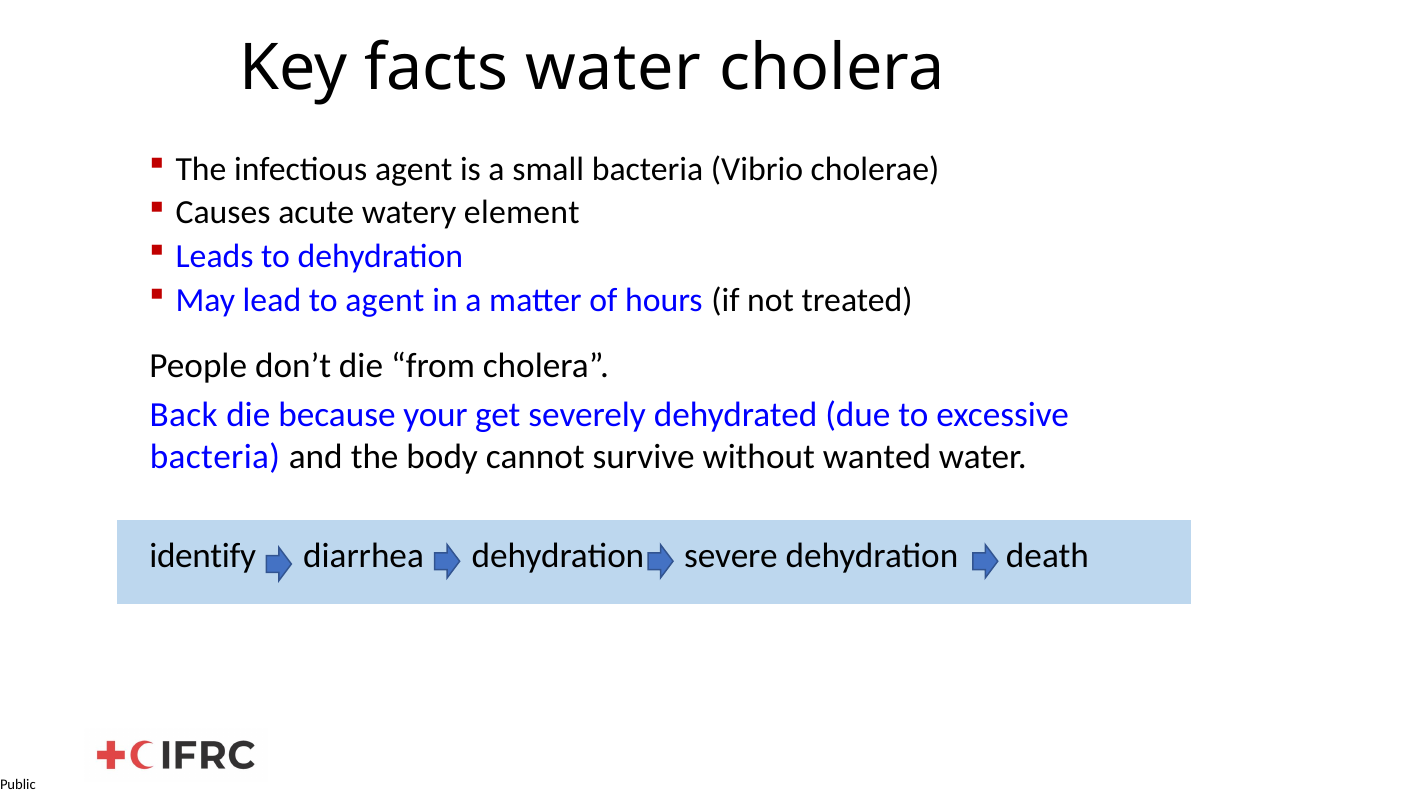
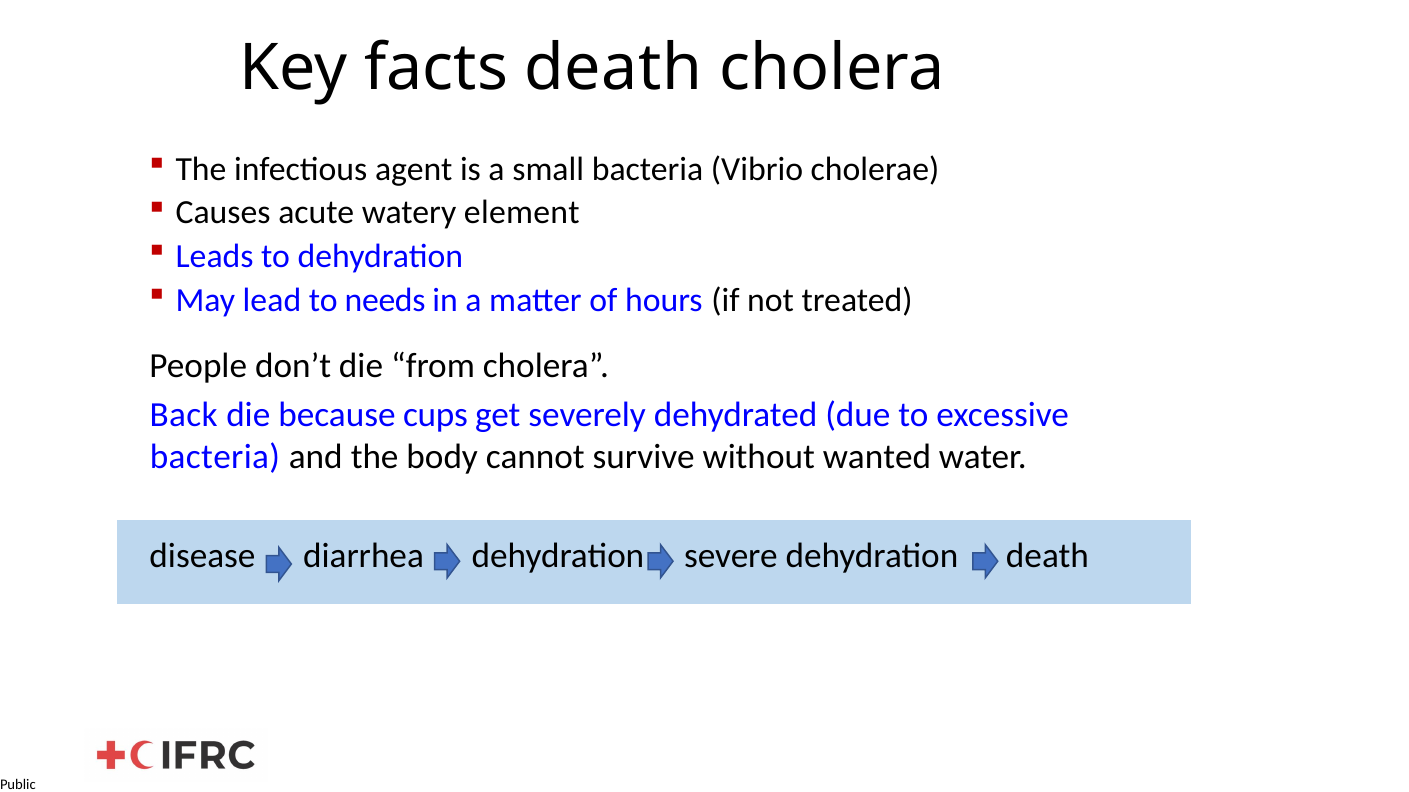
facts water: water -> death
to agent: agent -> needs
your: your -> cups
identify: identify -> disease
